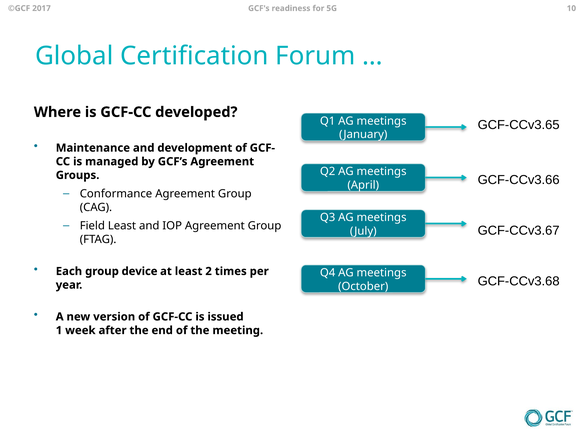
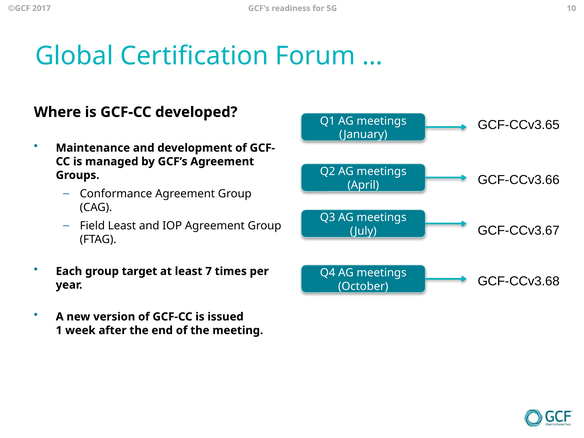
device: device -> target
2: 2 -> 7
